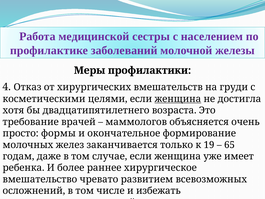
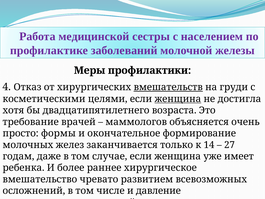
вмешательств underline: none -> present
19: 19 -> 14
65: 65 -> 27
избежать: избежать -> давление
